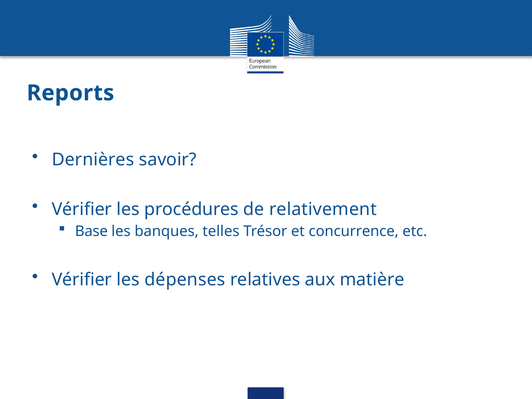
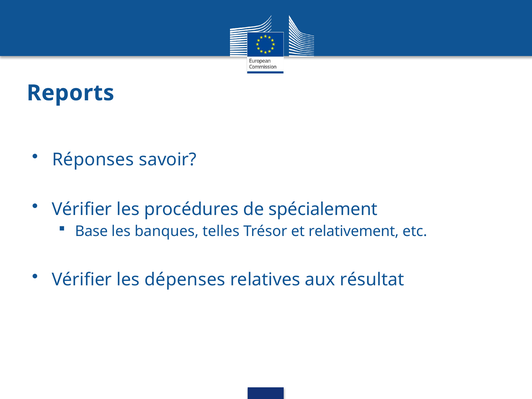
Dernières: Dernières -> Réponses
relativement: relativement -> spécialement
concurrence: concurrence -> relativement
matière: matière -> résultat
